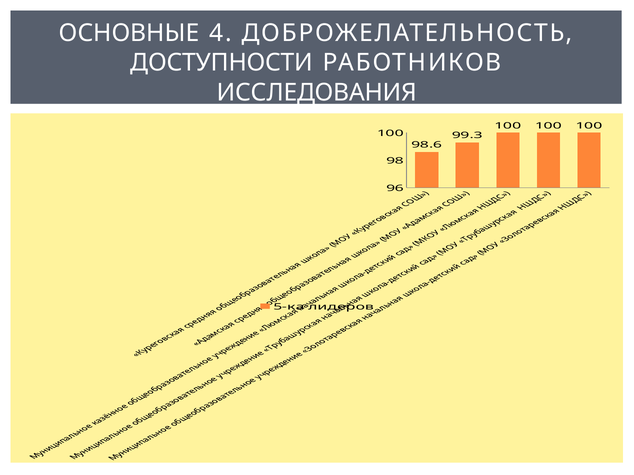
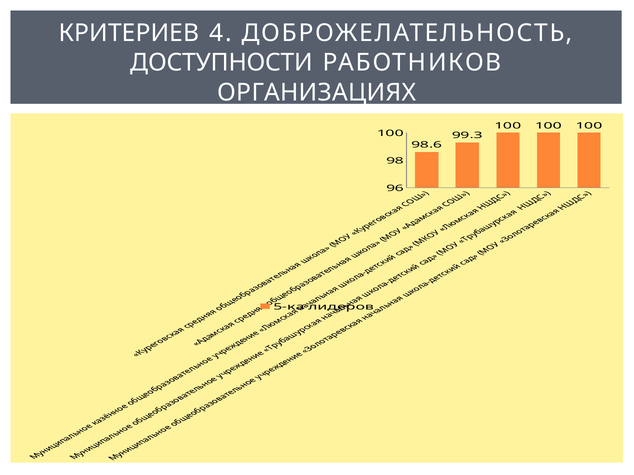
ОСНОВНЫЕ: ОСНОВНЫЕ -> КРИТЕРИЕВ
ИССЛЕДОВАНИЯ: ИССЛЕДОВАНИЯ -> ОРГАНИЗАЦИЯХ
